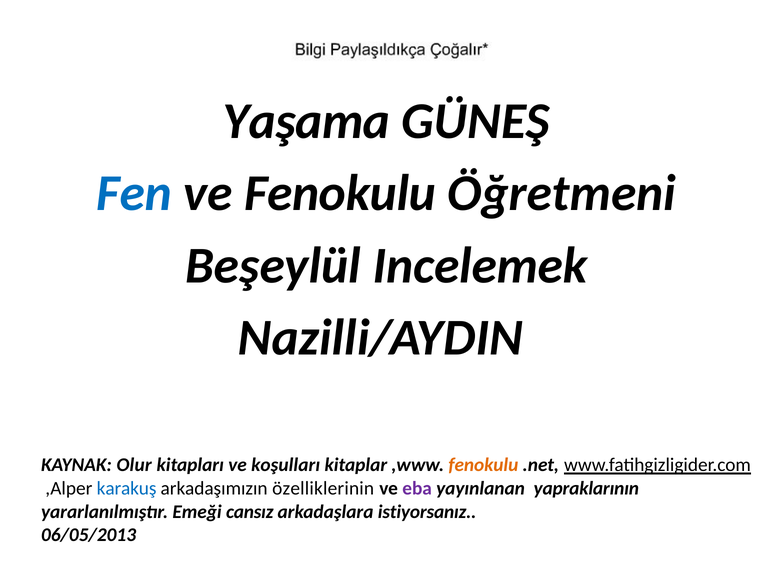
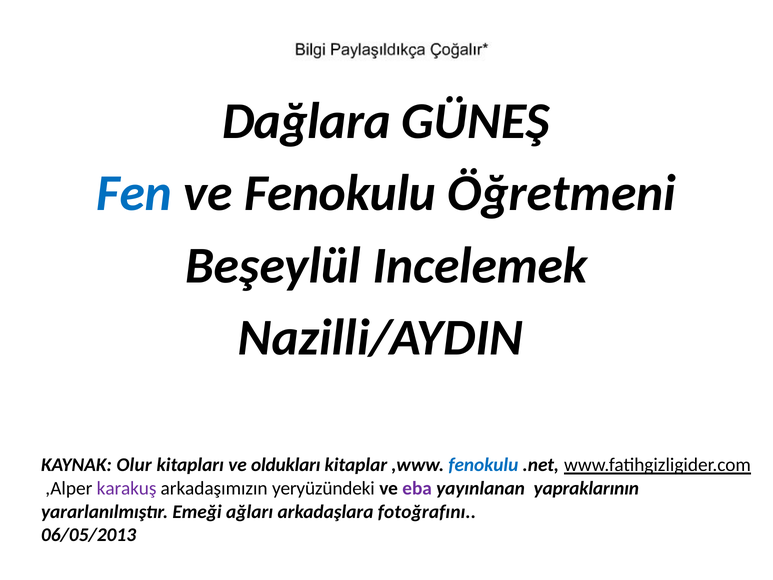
Yaşama: Yaşama -> Dağlara
koşulları: koşulları -> oldukları
fenokulu at (483, 465) colour: orange -> blue
karakuş colour: blue -> purple
özelliklerinin: özelliklerinin -> yeryüzündeki
cansız: cansız -> ağları
istiyorsanız: istiyorsanız -> fotoğrafını
